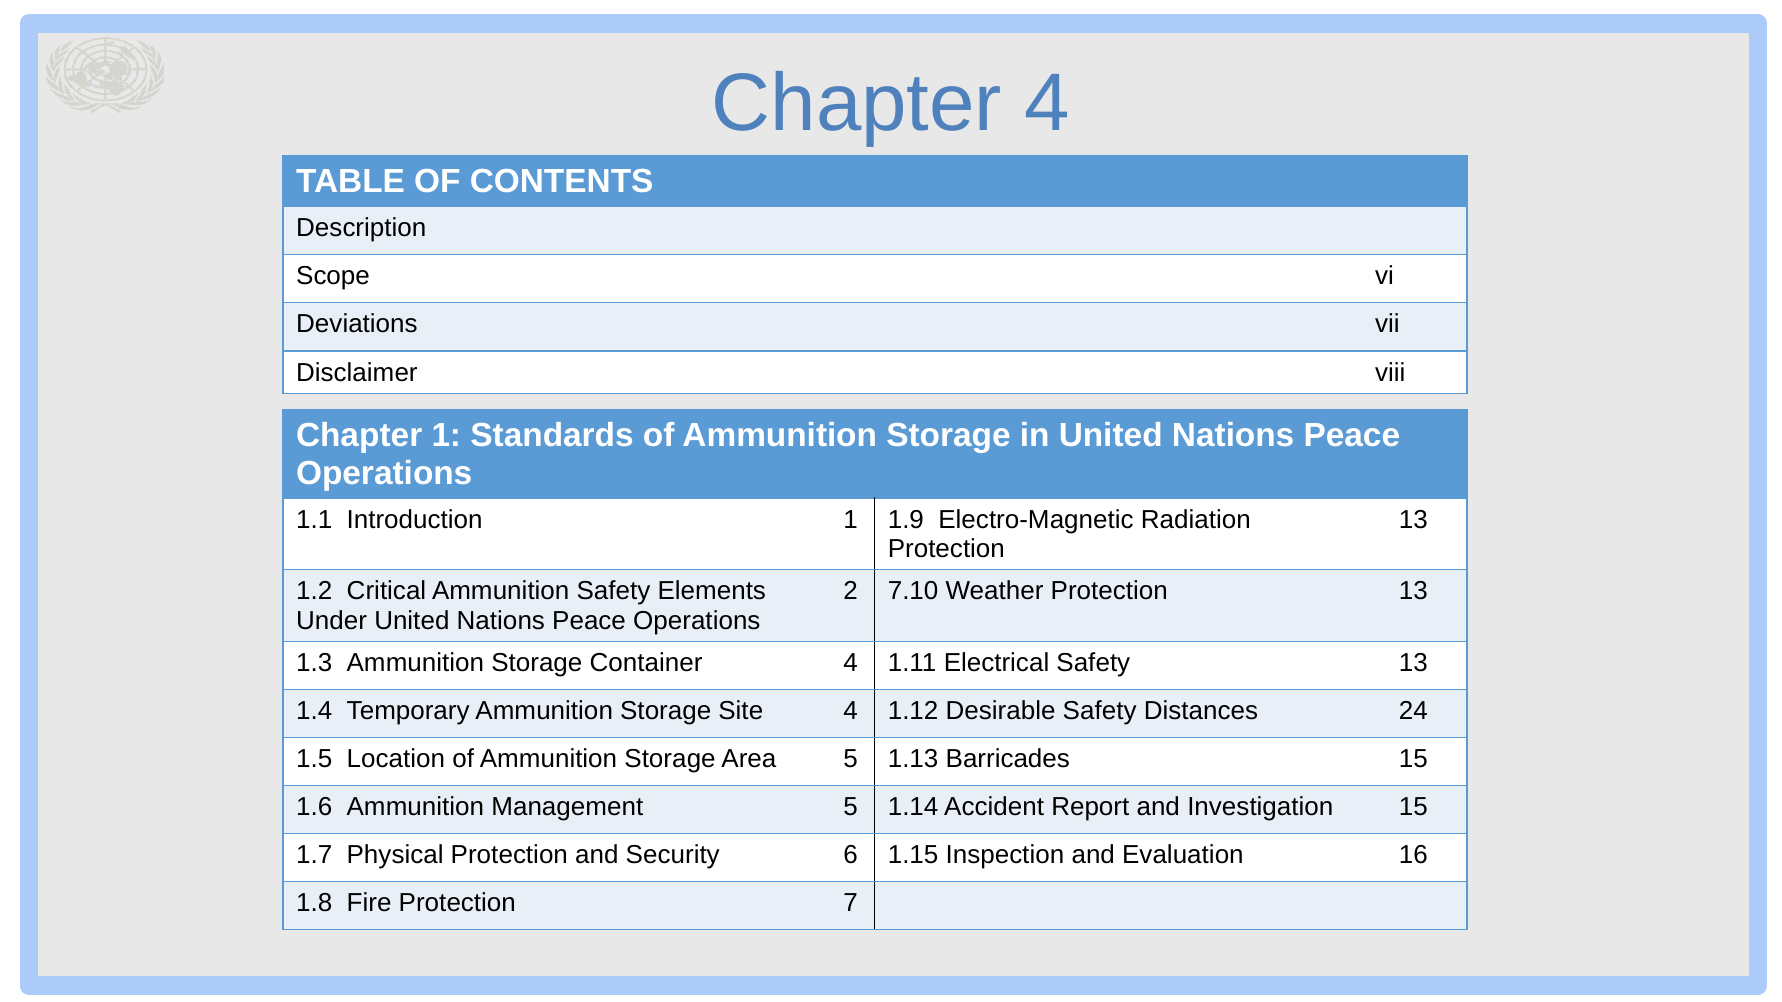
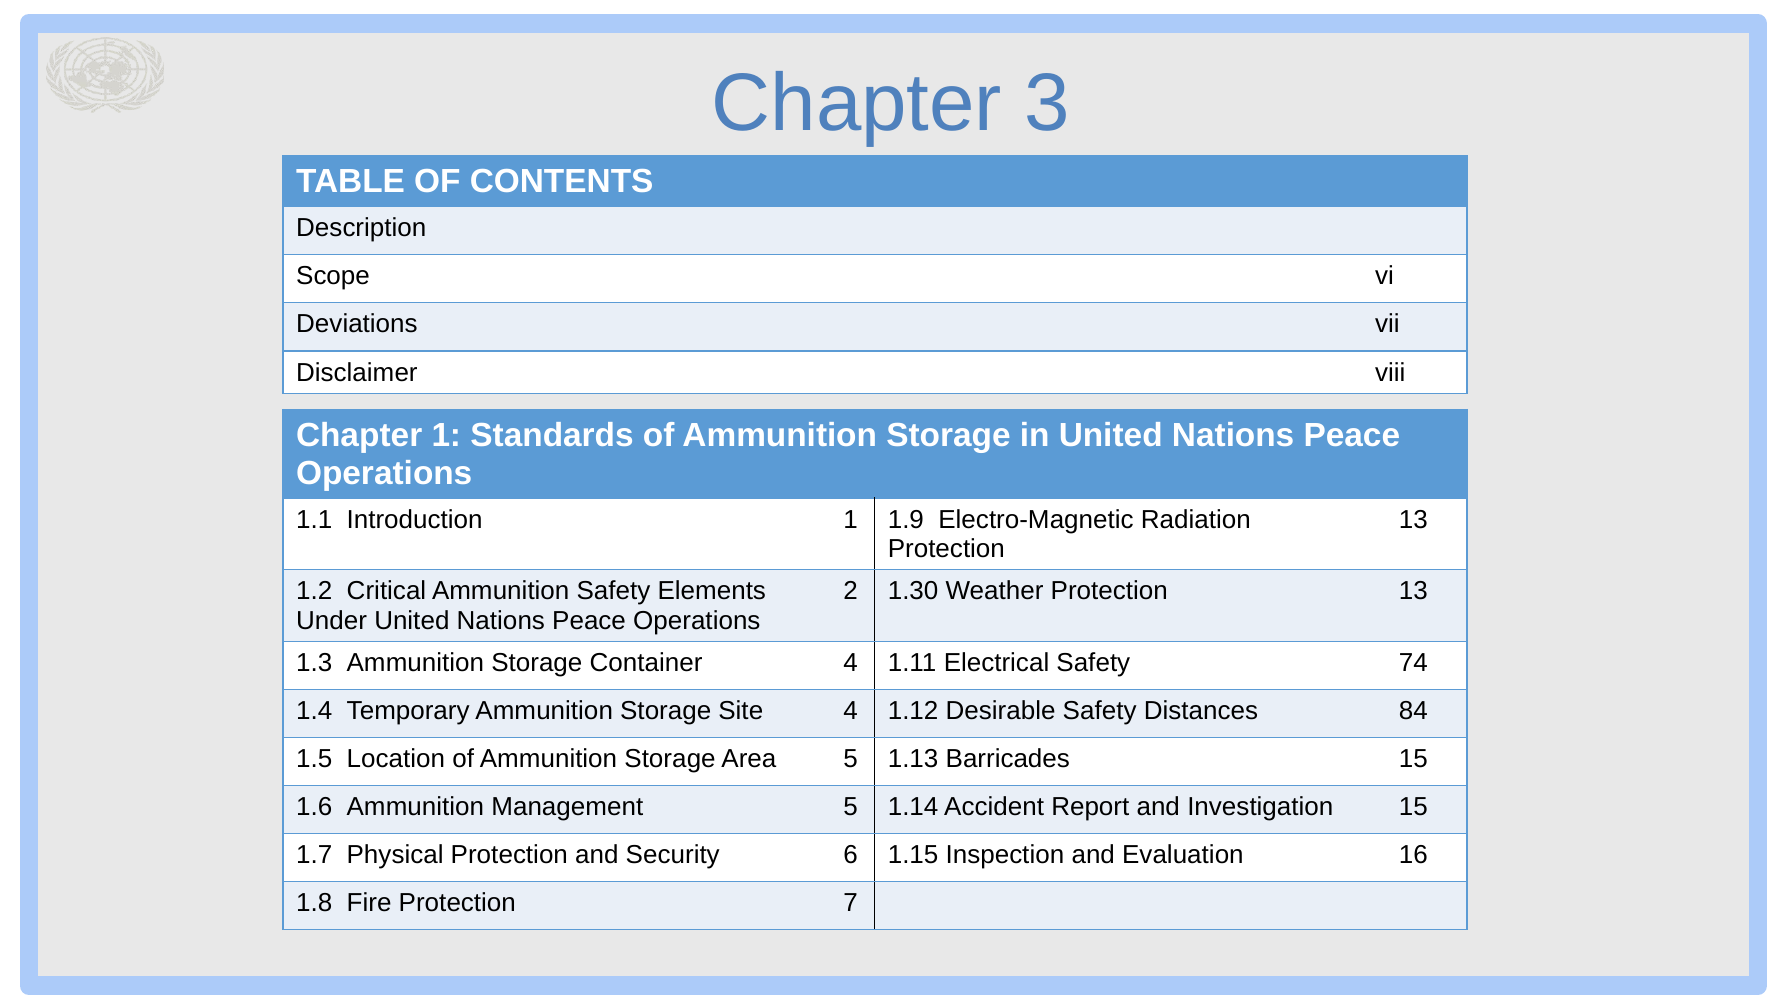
Chapter 4: 4 -> 3
7.10: 7.10 -> 1.30
Safety 13: 13 -> 74
24: 24 -> 84
